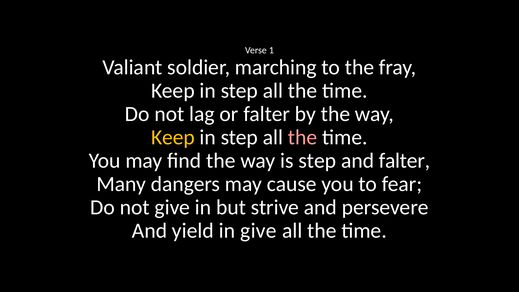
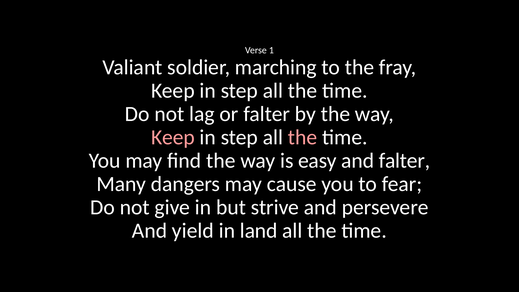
Keep at (173, 137) colour: yellow -> pink
is step: step -> easy
in give: give -> land
